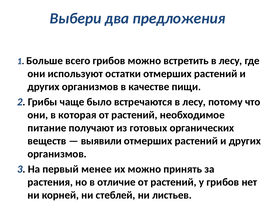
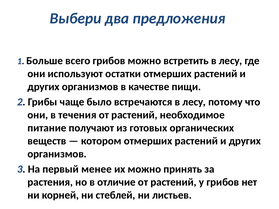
которая: которая -> течения
выявили: выявили -> котором
